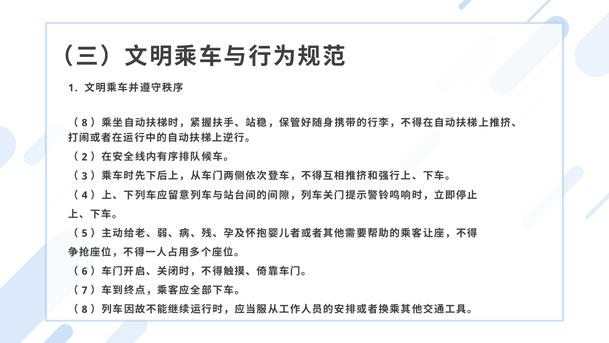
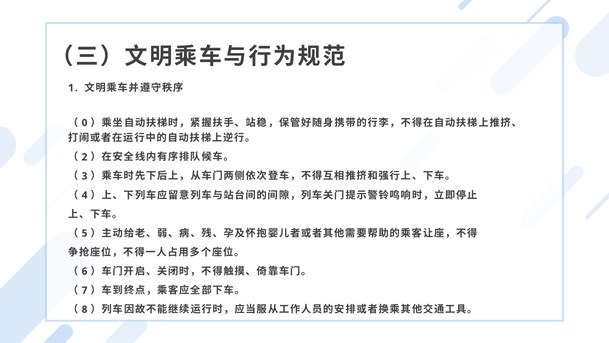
8 at (85, 123): 8 -> 0
